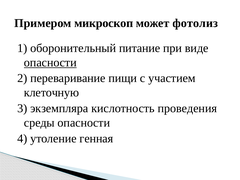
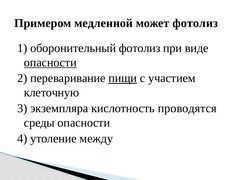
микроскоп: микроскоп -> медленной
оборонительный питание: питание -> фотолиз
пищи underline: none -> present
проведения: проведения -> проводятся
генная: генная -> между
